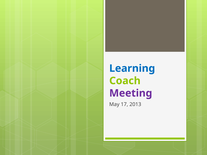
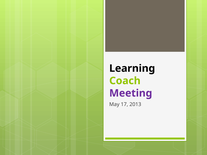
Learning colour: blue -> black
